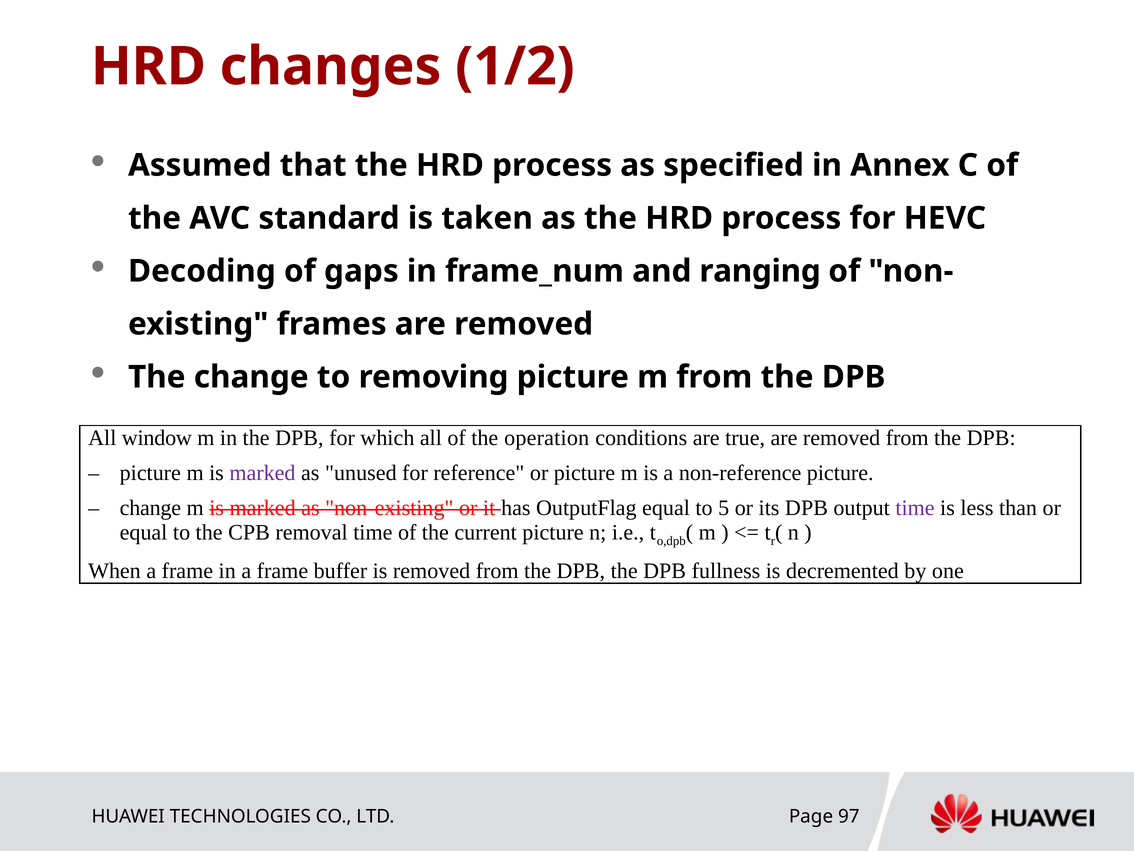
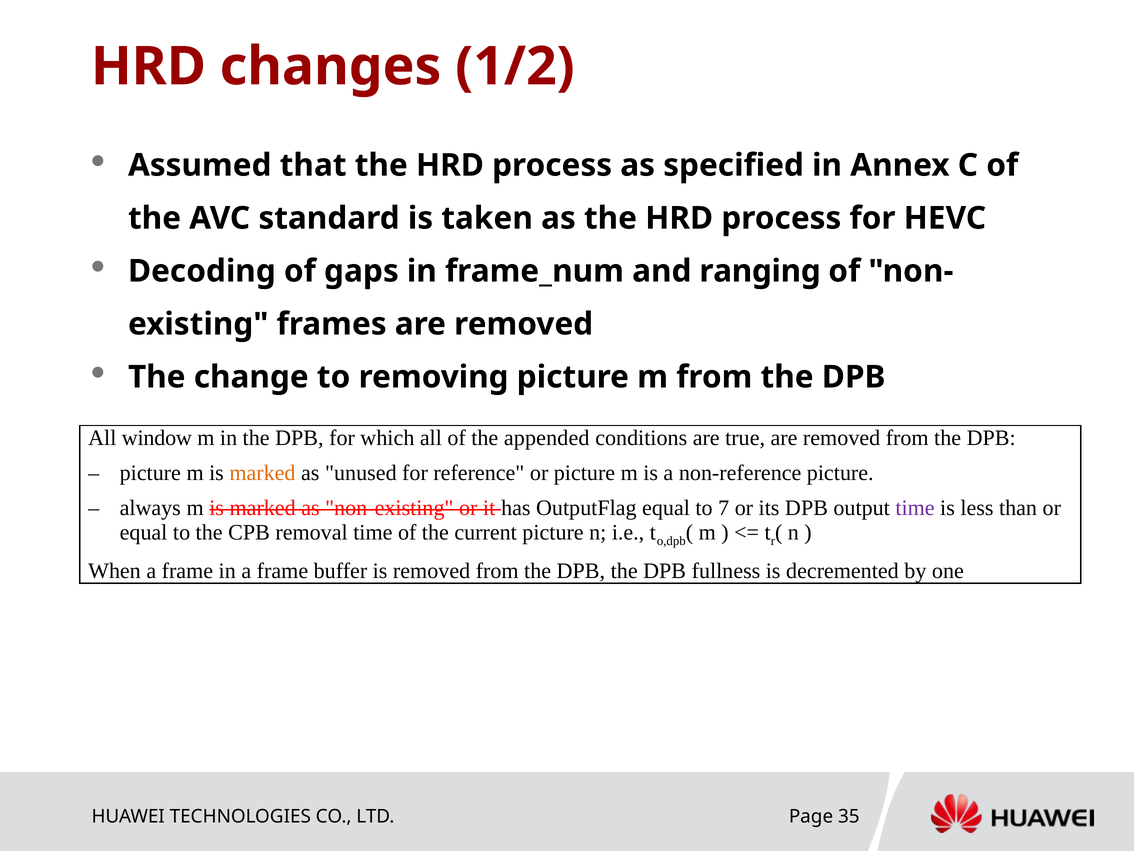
operation: operation -> appended
marked at (262, 473) colour: purple -> orange
change at (150, 508): change -> always
5: 5 -> 7
97: 97 -> 35
